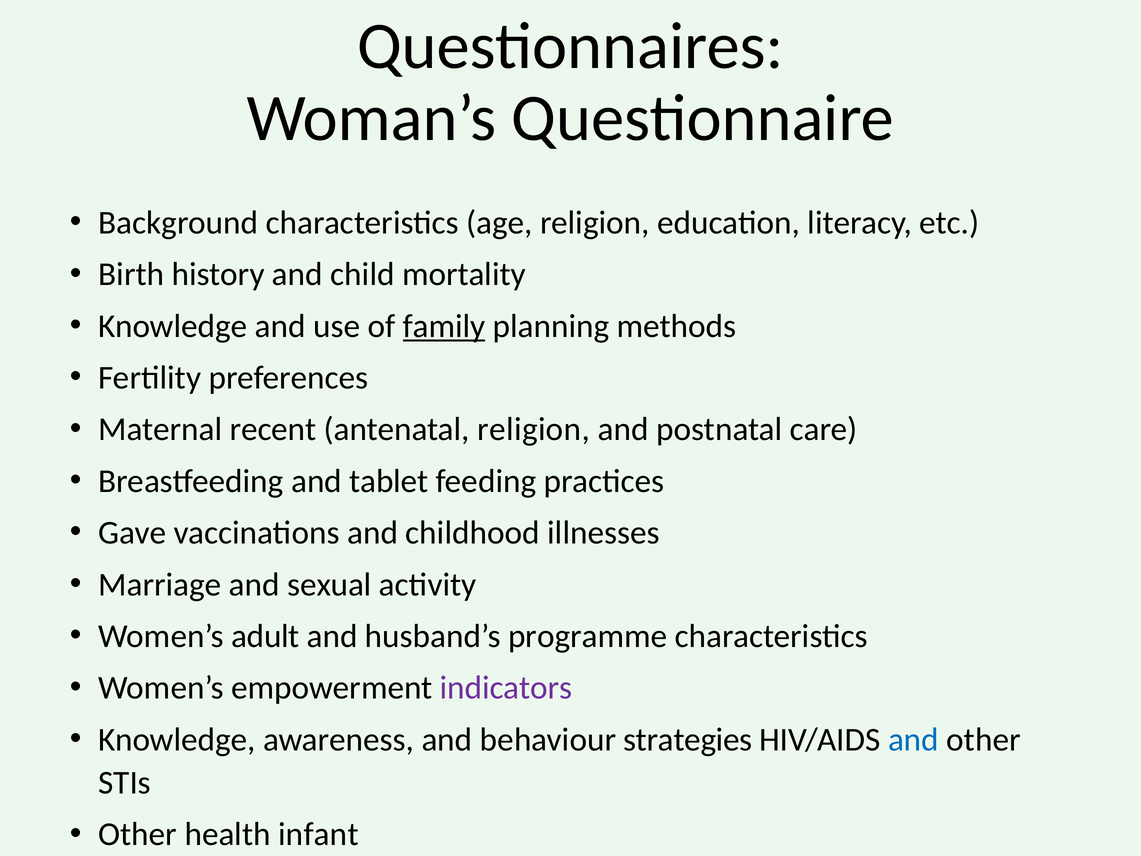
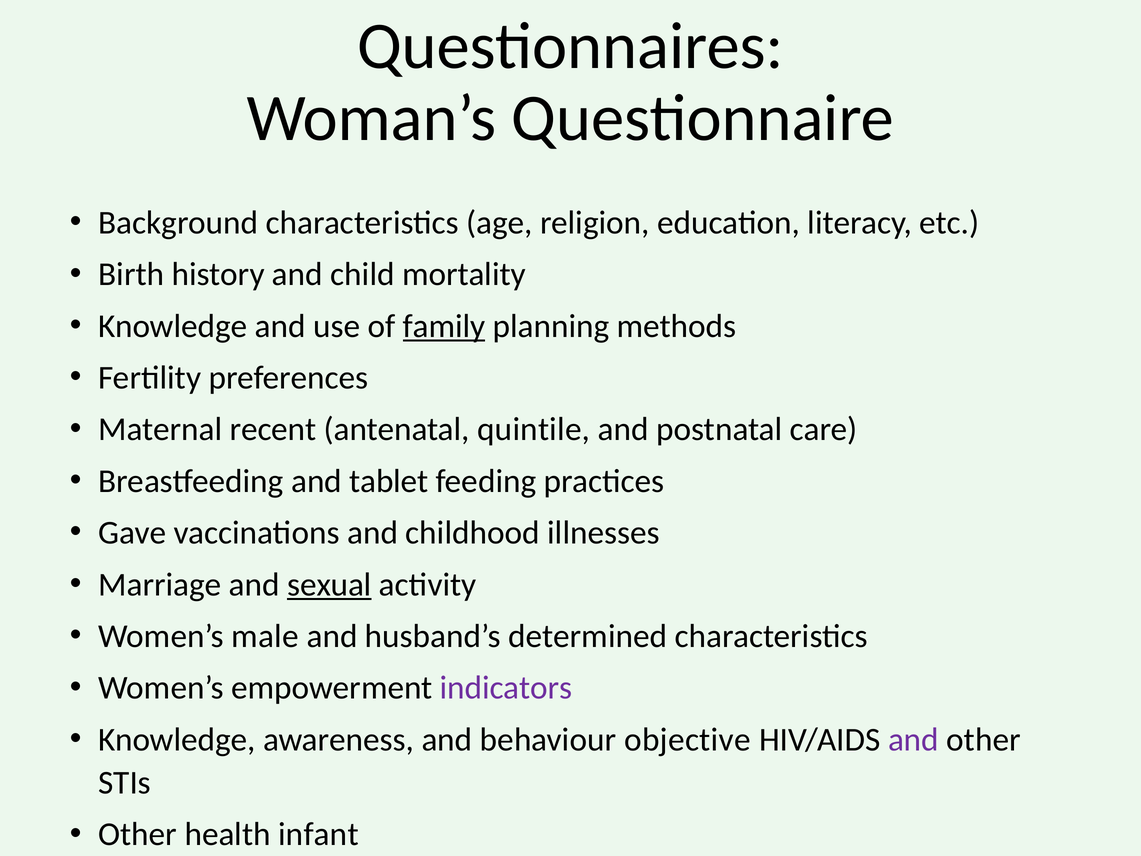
antenatal religion: religion -> quintile
sexual underline: none -> present
adult: adult -> male
programme: programme -> determined
strategies: strategies -> objective
and at (913, 739) colour: blue -> purple
